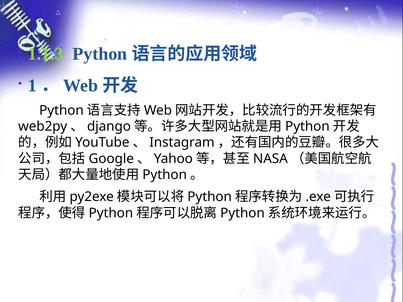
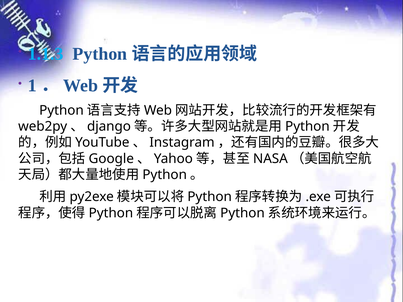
1.1.3 colour: light green -> light blue
